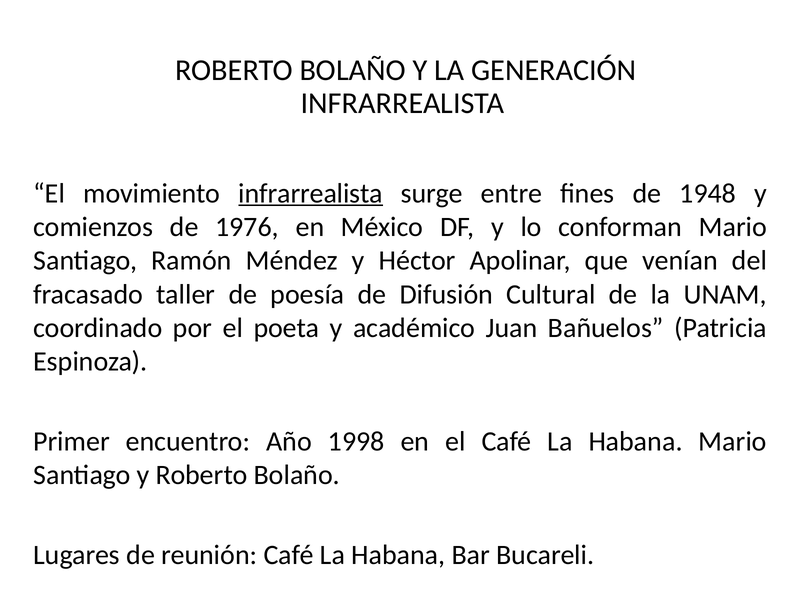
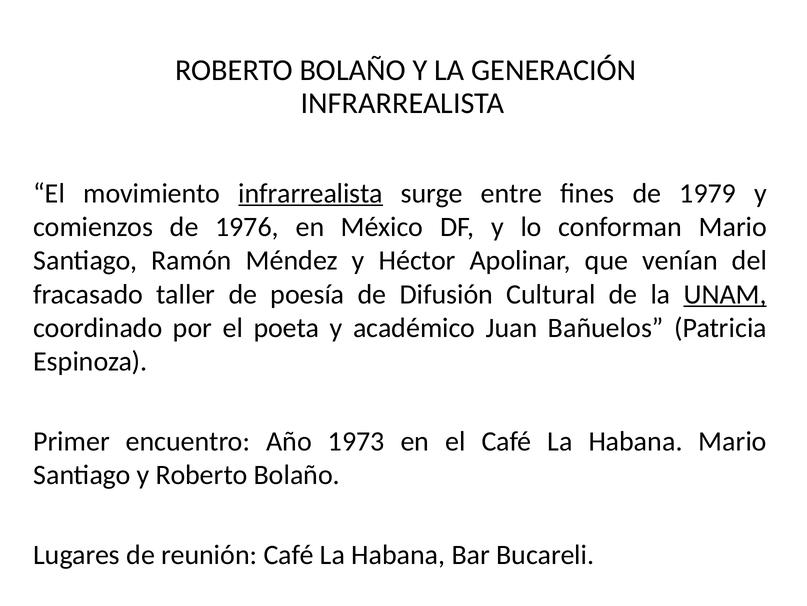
1948: 1948 -> 1979
UNAM underline: none -> present
1998: 1998 -> 1973
